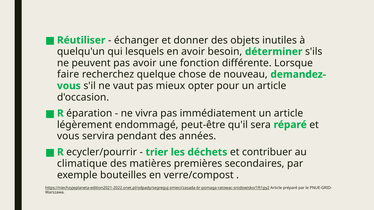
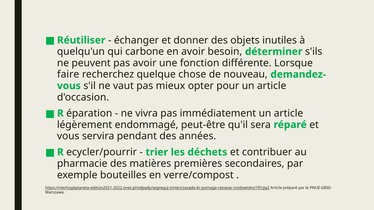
lesquels: lesquels -> carbone
climatique: climatique -> pharmacie
